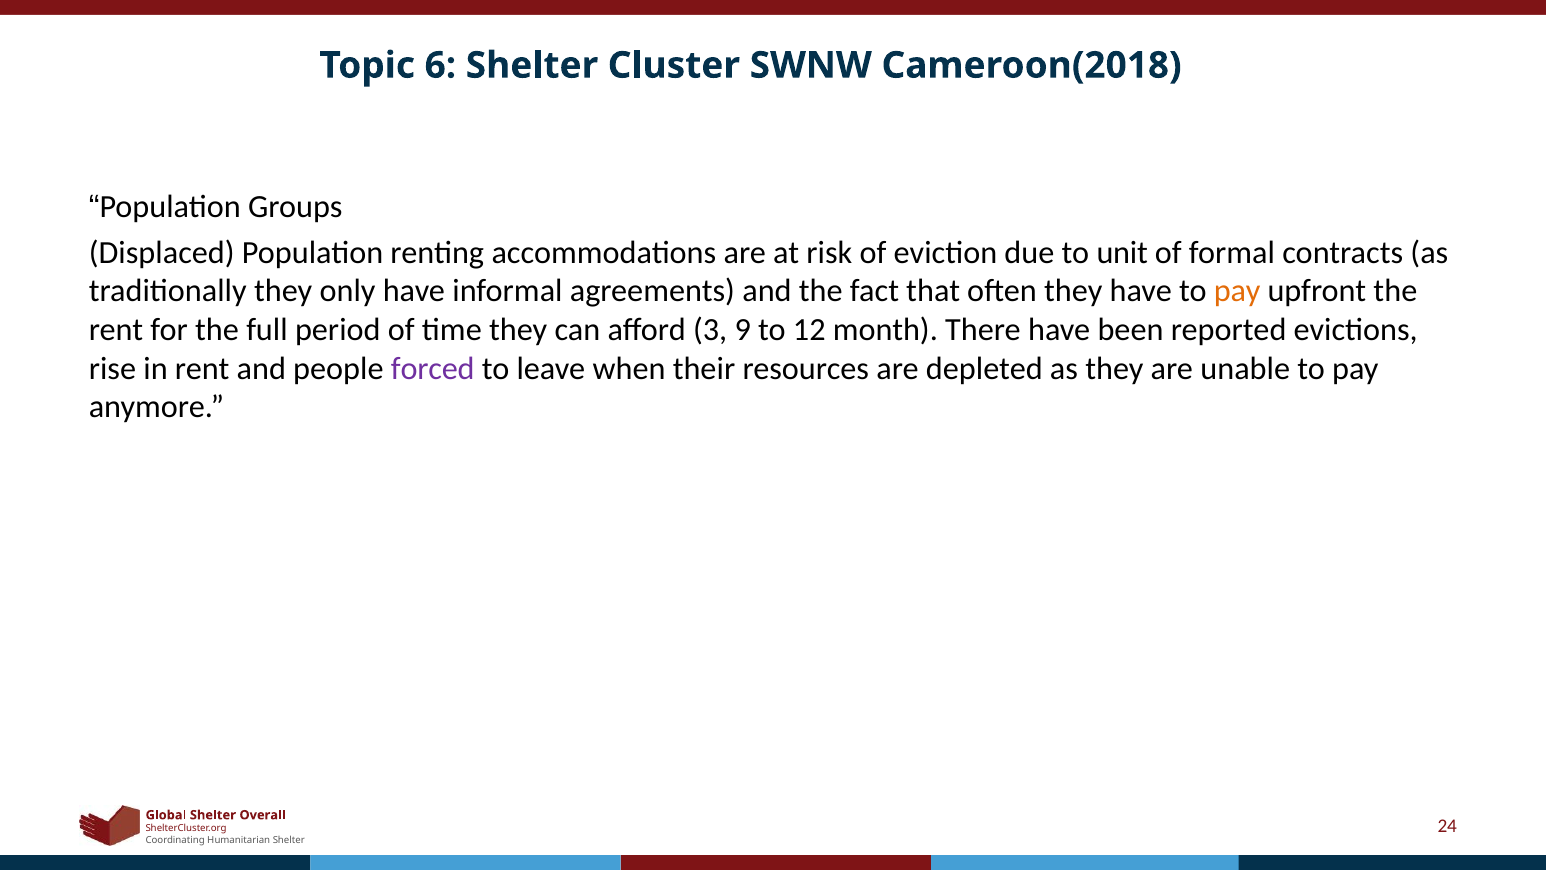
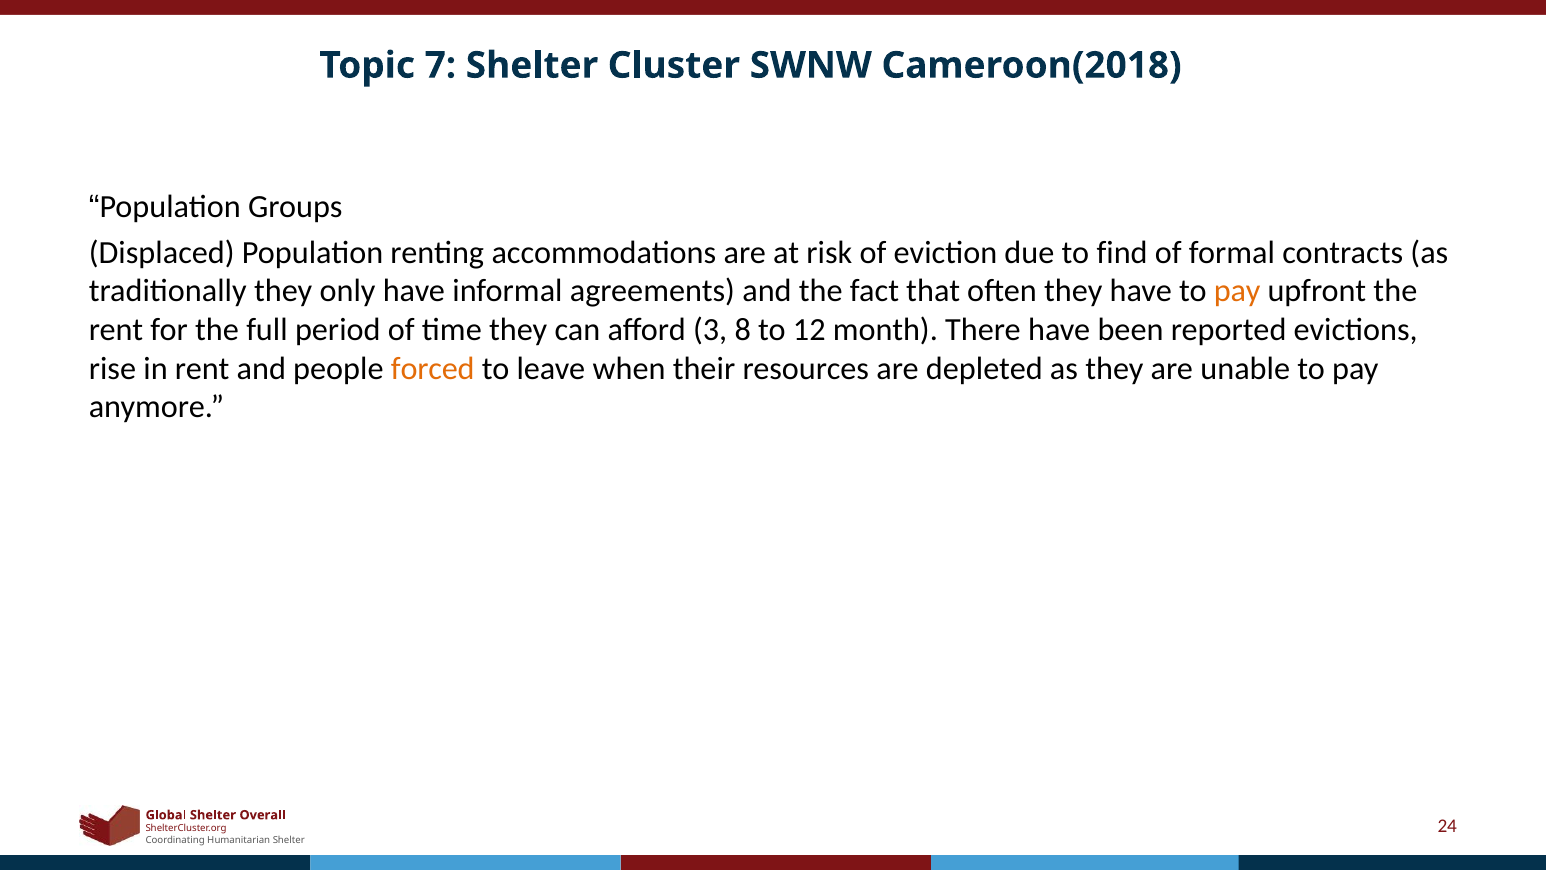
6: 6 -> 7
unit: unit -> find
9: 9 -> 8
forced colour: purple -> orange
